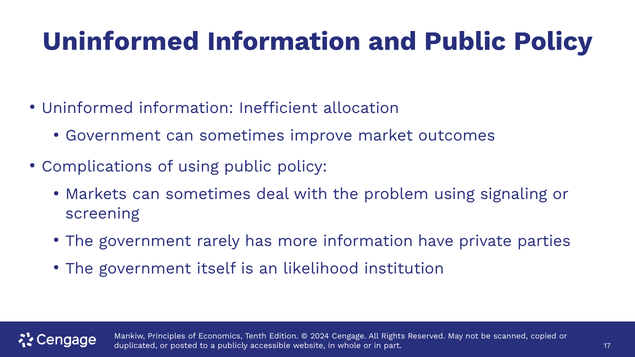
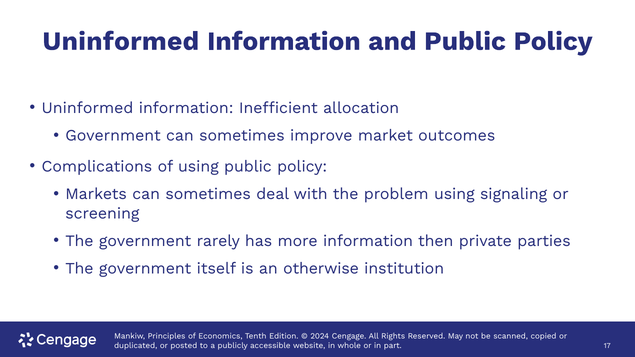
have: have -> then
likelihood: likelihood -> otherwise
